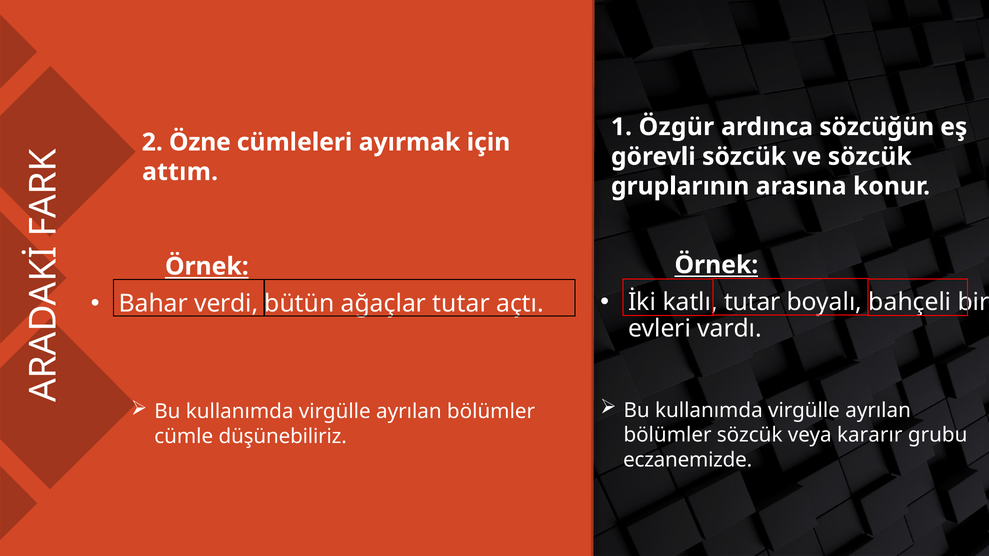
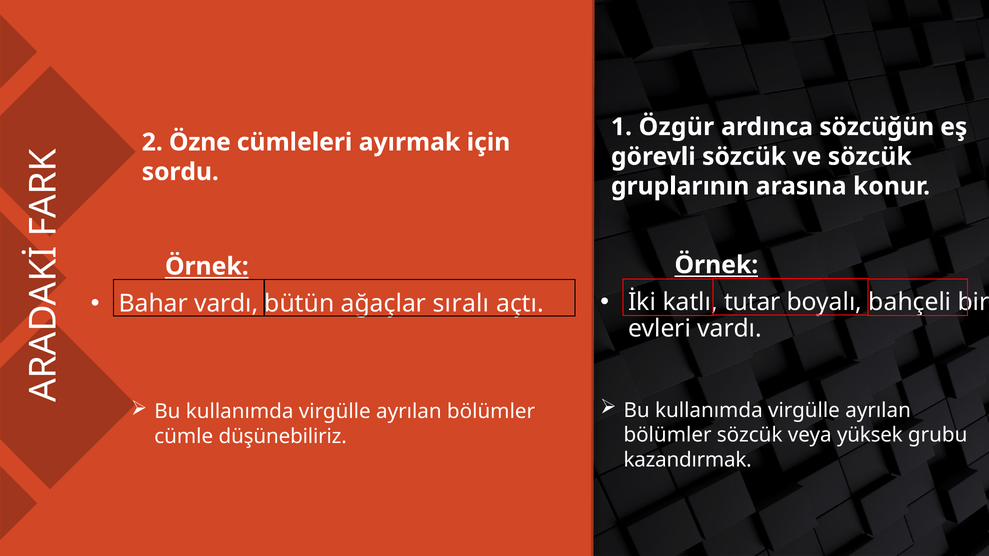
attım: attım -> sordu
Bahar verdi: verdi -> vardı
ağaçlar tutar: tutar -> sıralı
kararır: kararır -> yüksek
eczanemizde: eczanemizde -> kazandırmak
